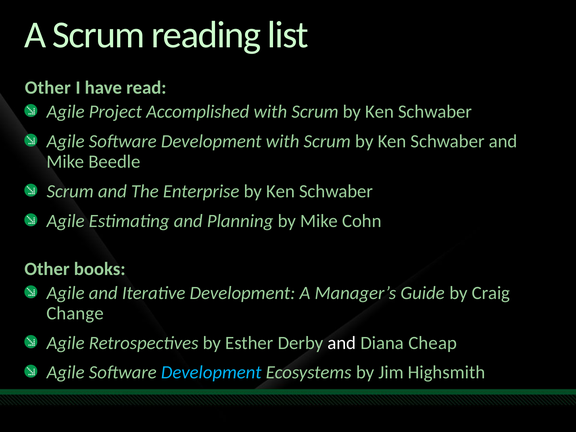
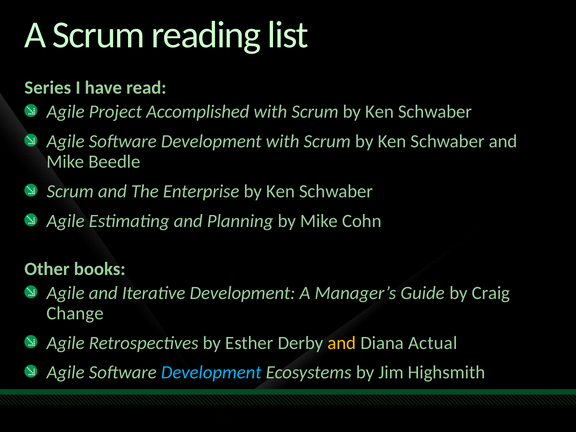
Other at (48, 88): Other -> Series
and at (342, 343) colour: white -> yellow
Cheap: Cheap -> Actual
